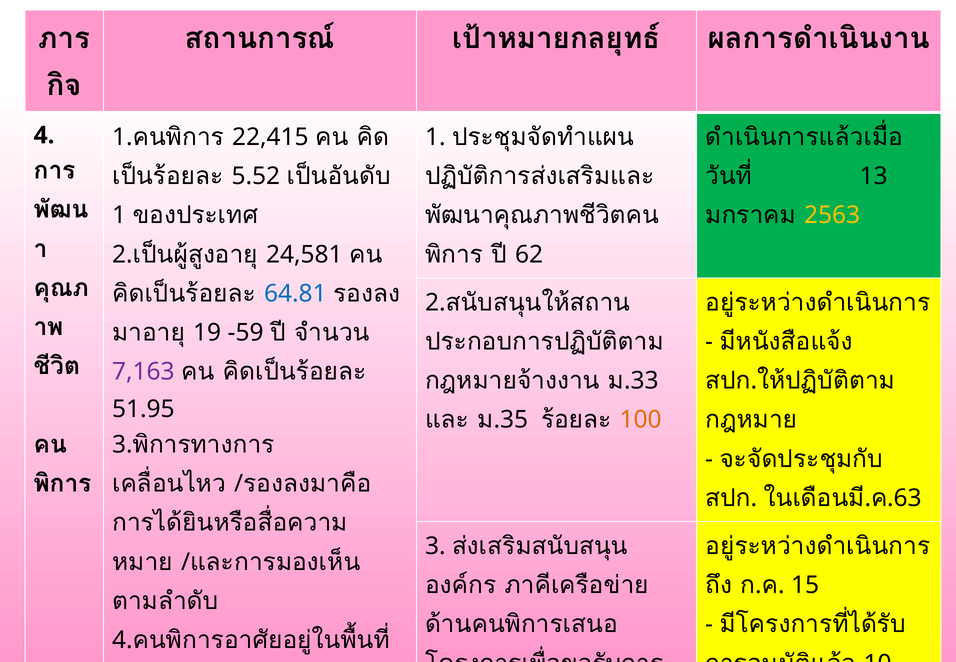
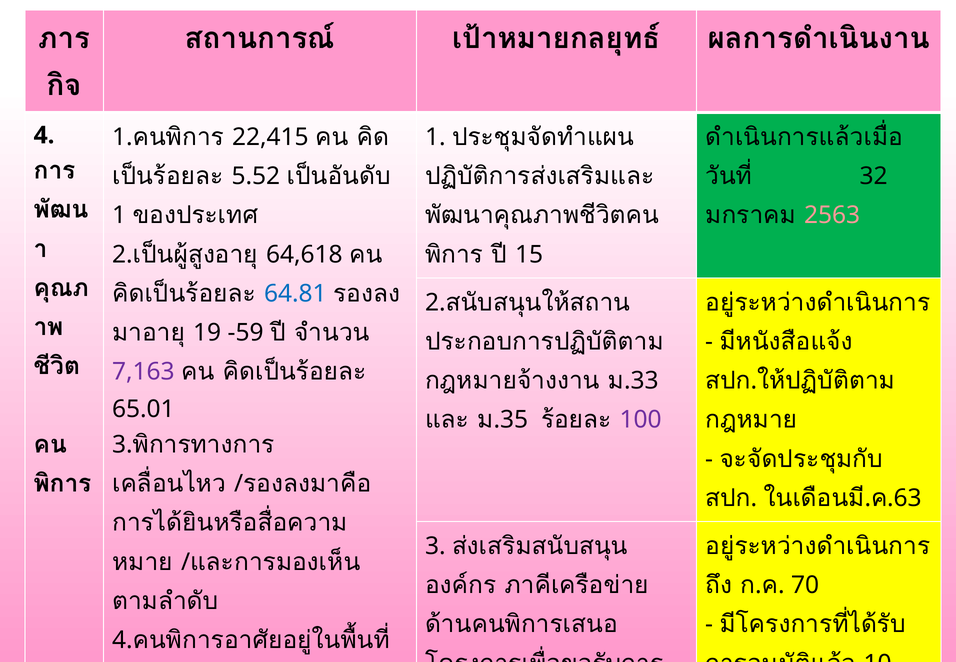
13: 13 -> 32
2563 colour: yellow -> pink
24,581: 24,581 -> 64,618
62: 62 -> 15
51.95: 51.95 -> 65.01
100 at (641, 420) colour: orange -> purple
15: 15 -> 70
